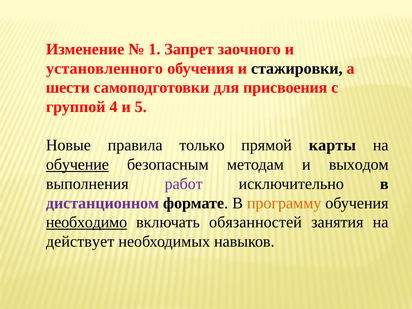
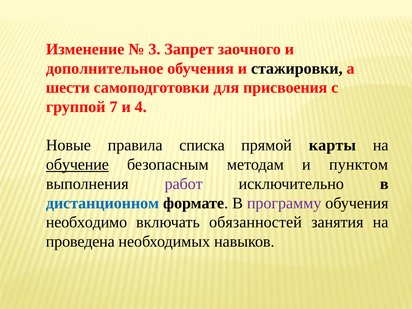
1: 1 -> 3
установленного: установленного -> дополнительное
4: 4 -> 7
5: 5 -> 4
только: только -> списка
выходом: выходом -> пунктом
дистанционном colour: purple -> blue
программу colour: orange -> purple
необходимо underline: present -> none
действует: действует -> проведена
